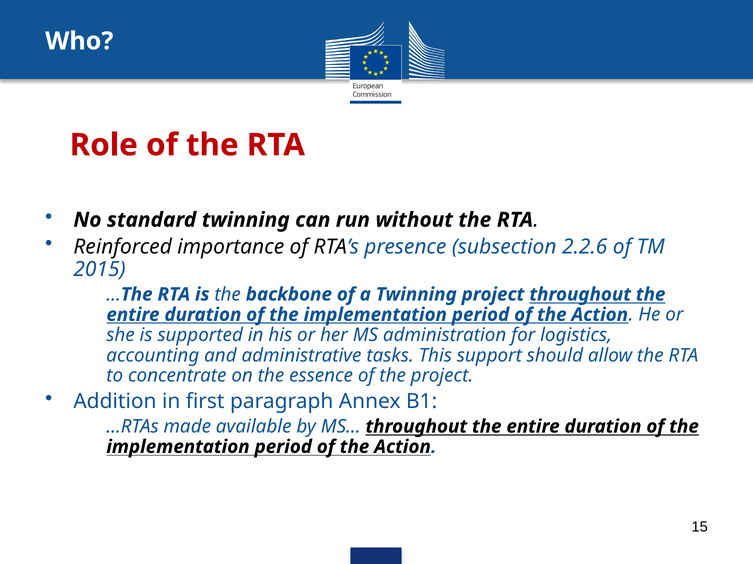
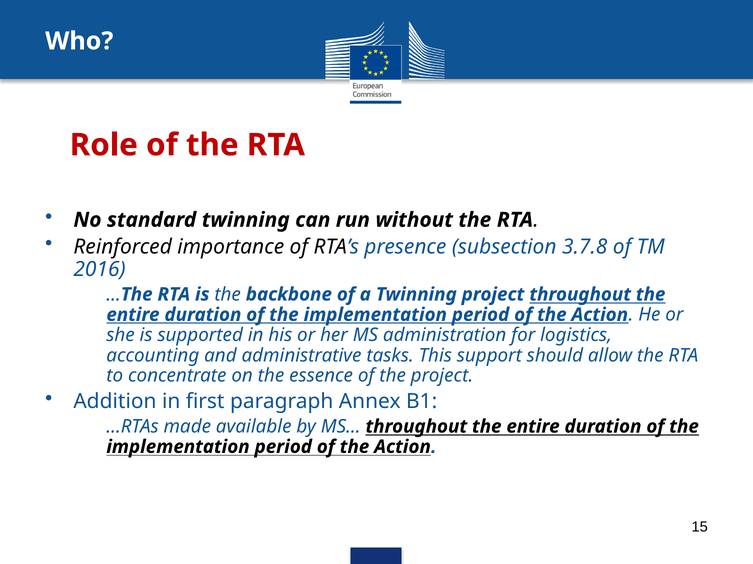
2.2.6: 2.2.6 -> 3.7.8
2015: 2015 -> 2016
